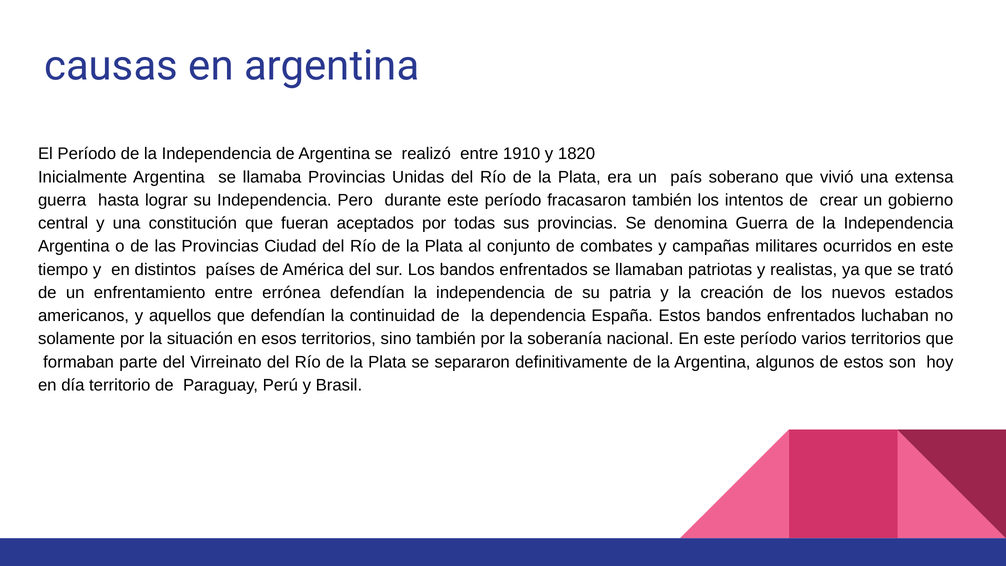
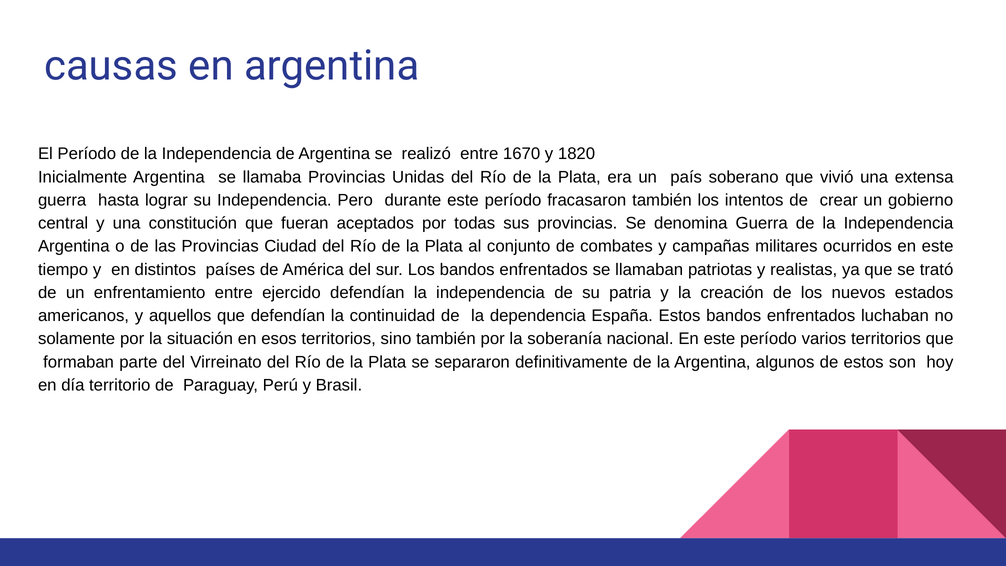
1910: 1910 -> 1670
errónea: errónea -> ejercido
